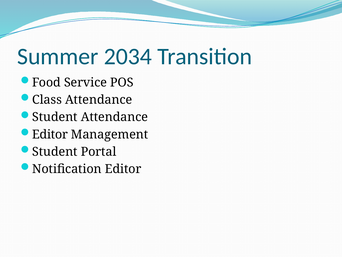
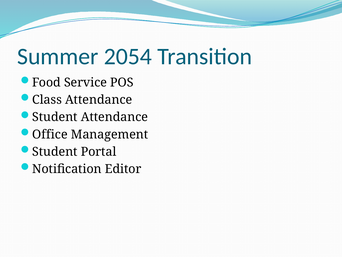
2034: 2034 -> 2054
Editor at (50, 134): Editor -> Office
